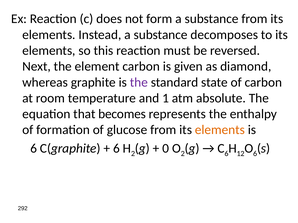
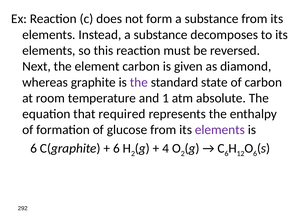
becomes: becomes -> required
elements at (220, 130) colour: orange -> purple
0: 0 -> 4
